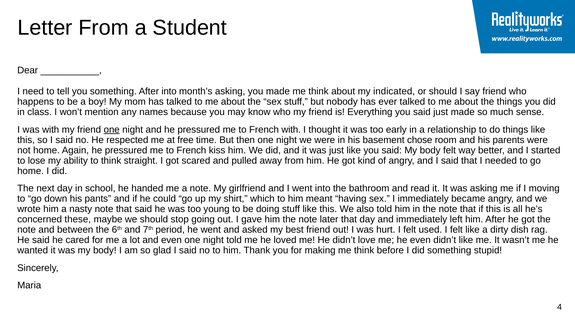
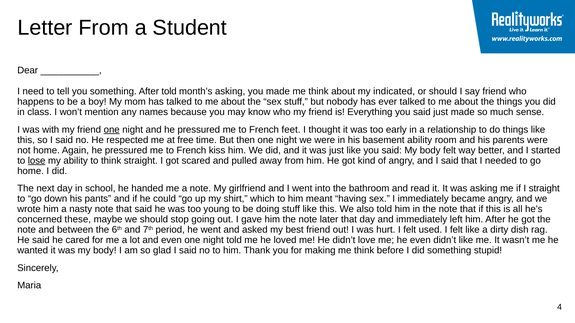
After into: into -> told
French with: with -> feet
basement chose: chose -> ability
lose underline: none -> present
I moving: moving -> straight
